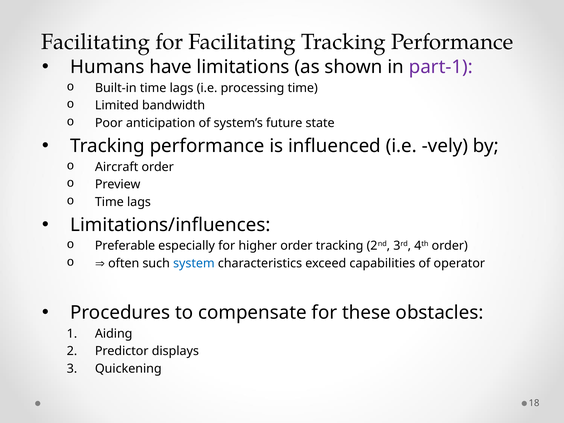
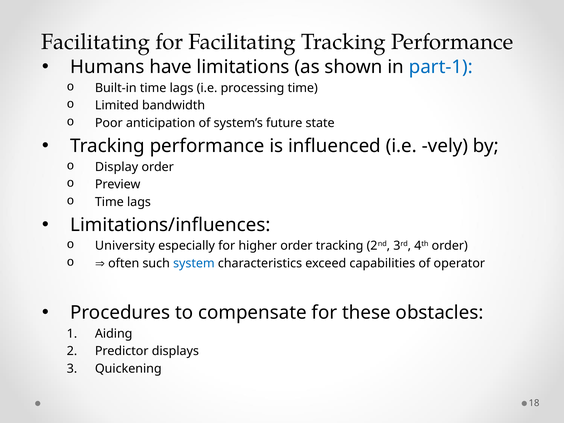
part-1 colour: purple -> blue
Aircraft: Aircraft -> Display
Preferable: Preferable -> University
